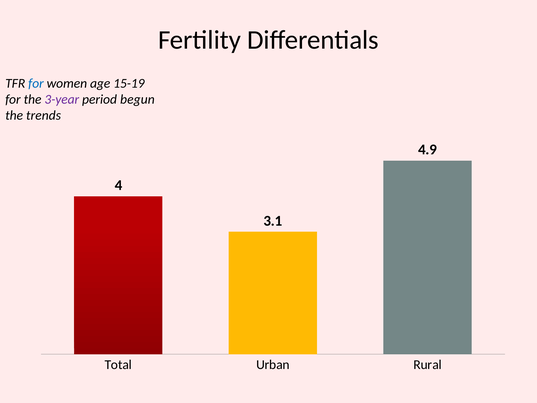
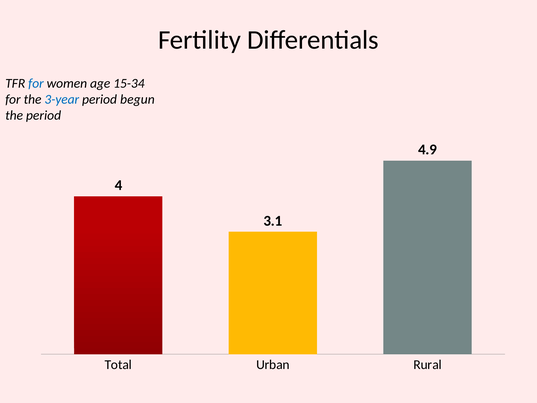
15-19: 15-19 -> 15-34
3-year colour: purple -> blue
the trends: trends -> period
